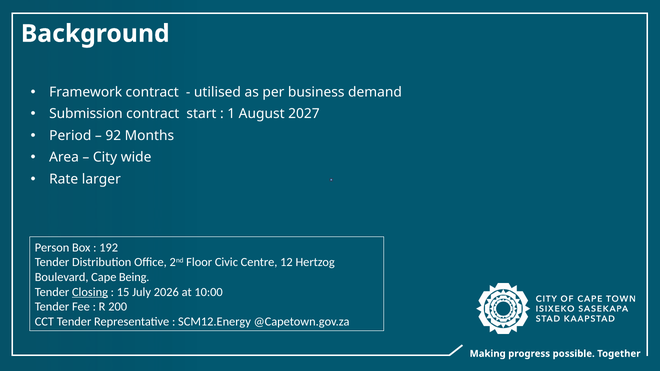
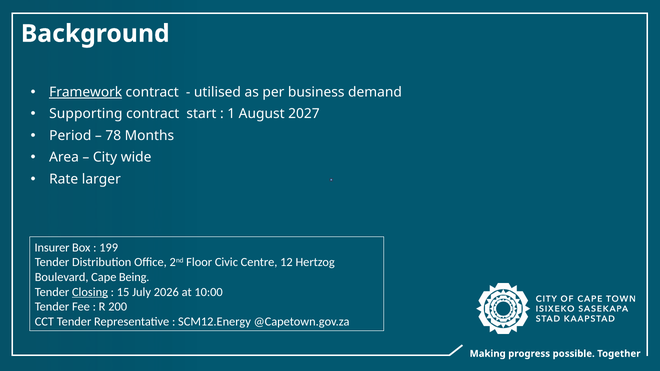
Framework underline: none -> present
Submission: Submission -> Supporting
92: 92 -> 78
Person: Person -> Insurer
192: 192 -> 199
